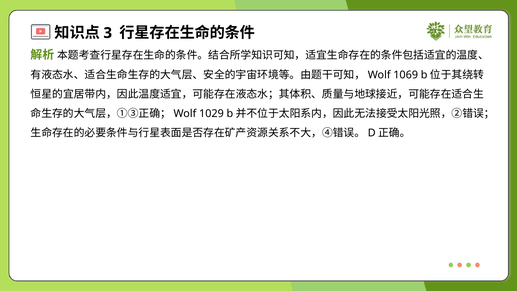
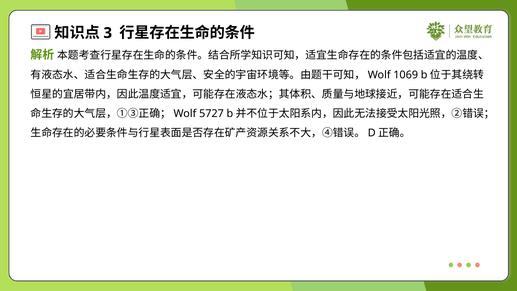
1029: 1029 -> 5727
